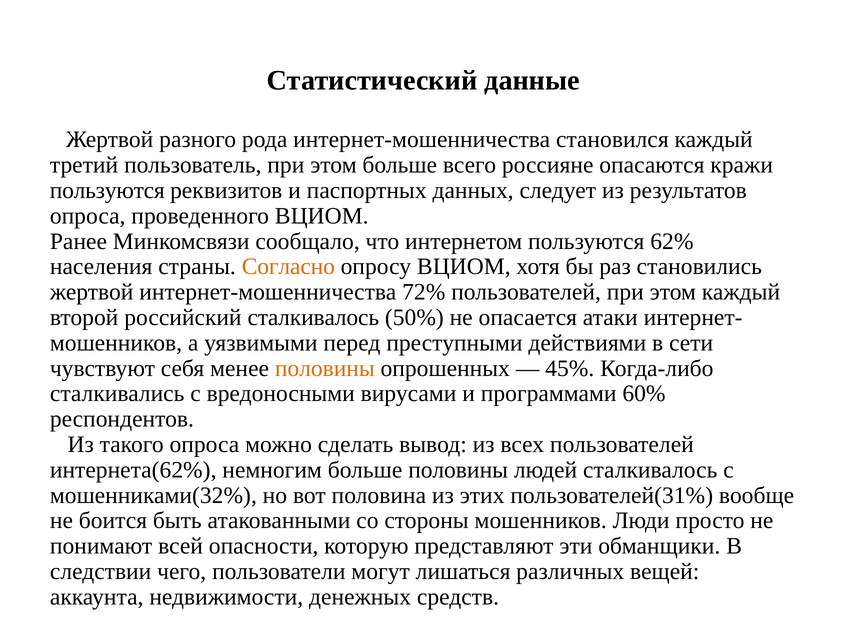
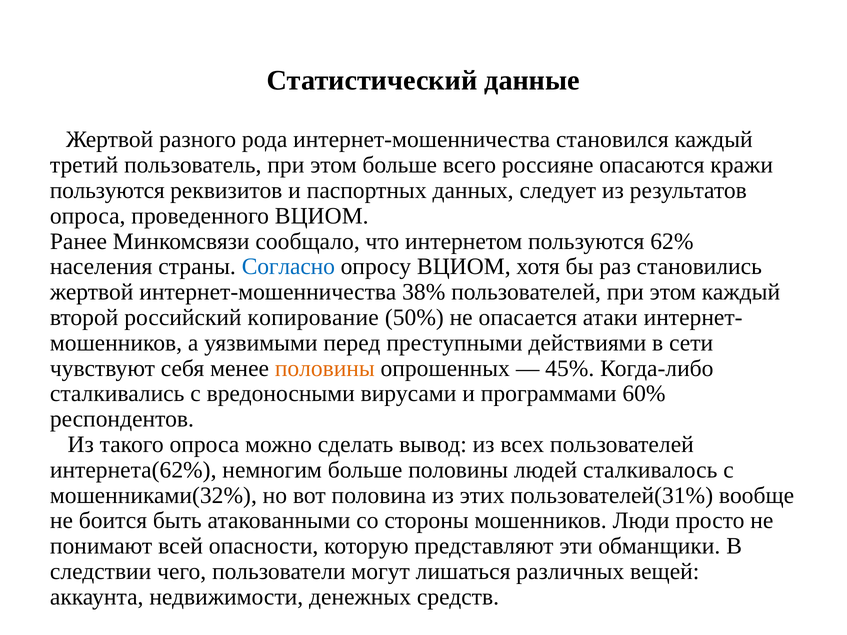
Согласно colour: orange -> blue
72%: 72% -> 38%
российский сталкивалось: сталкивалось -> копирование
